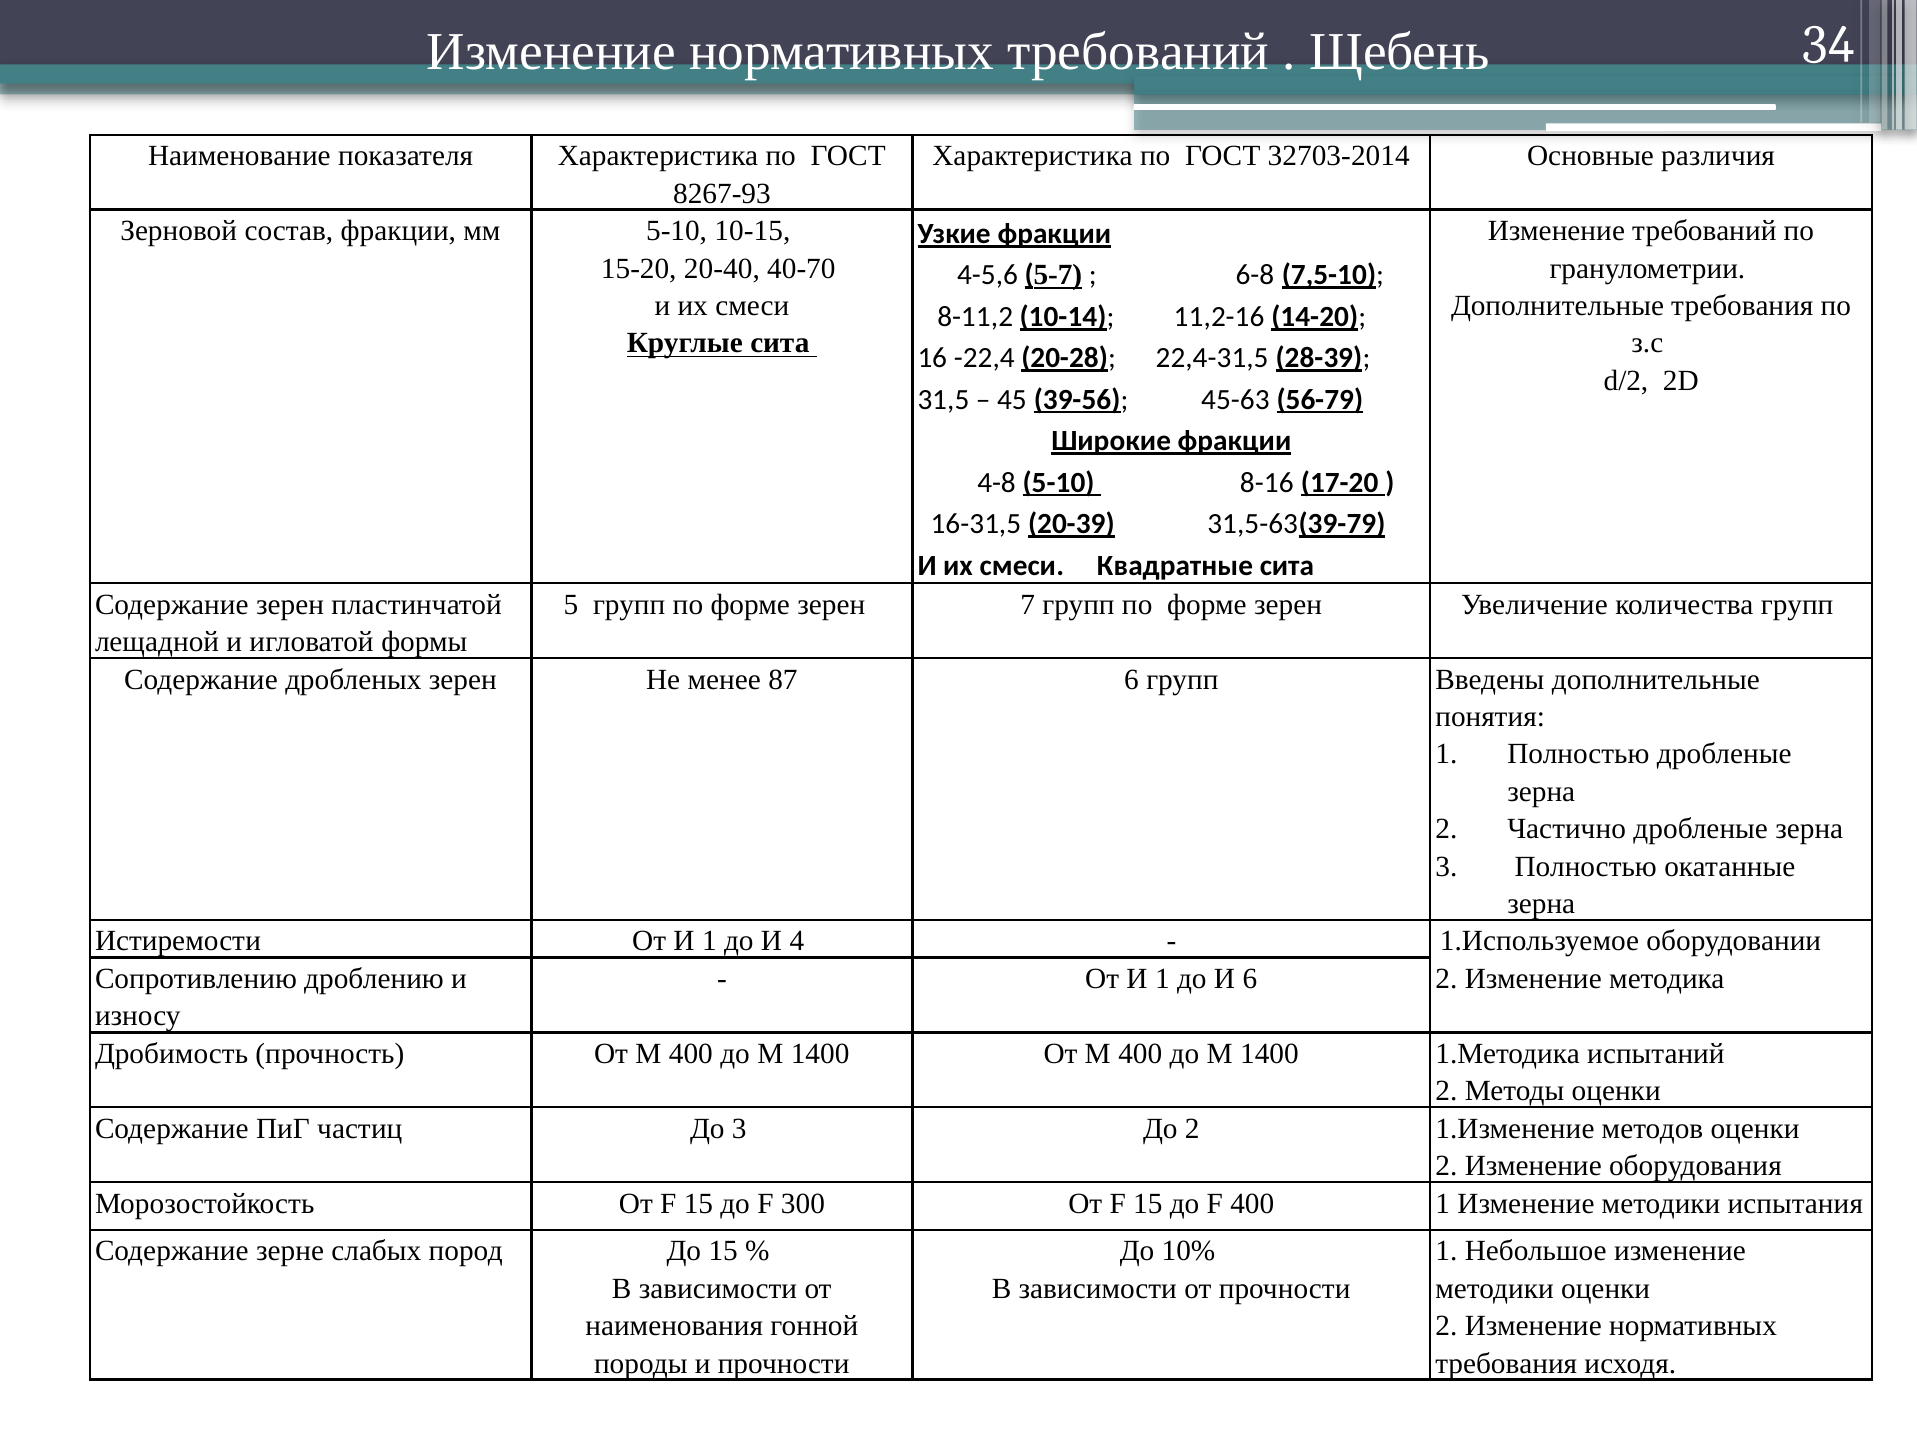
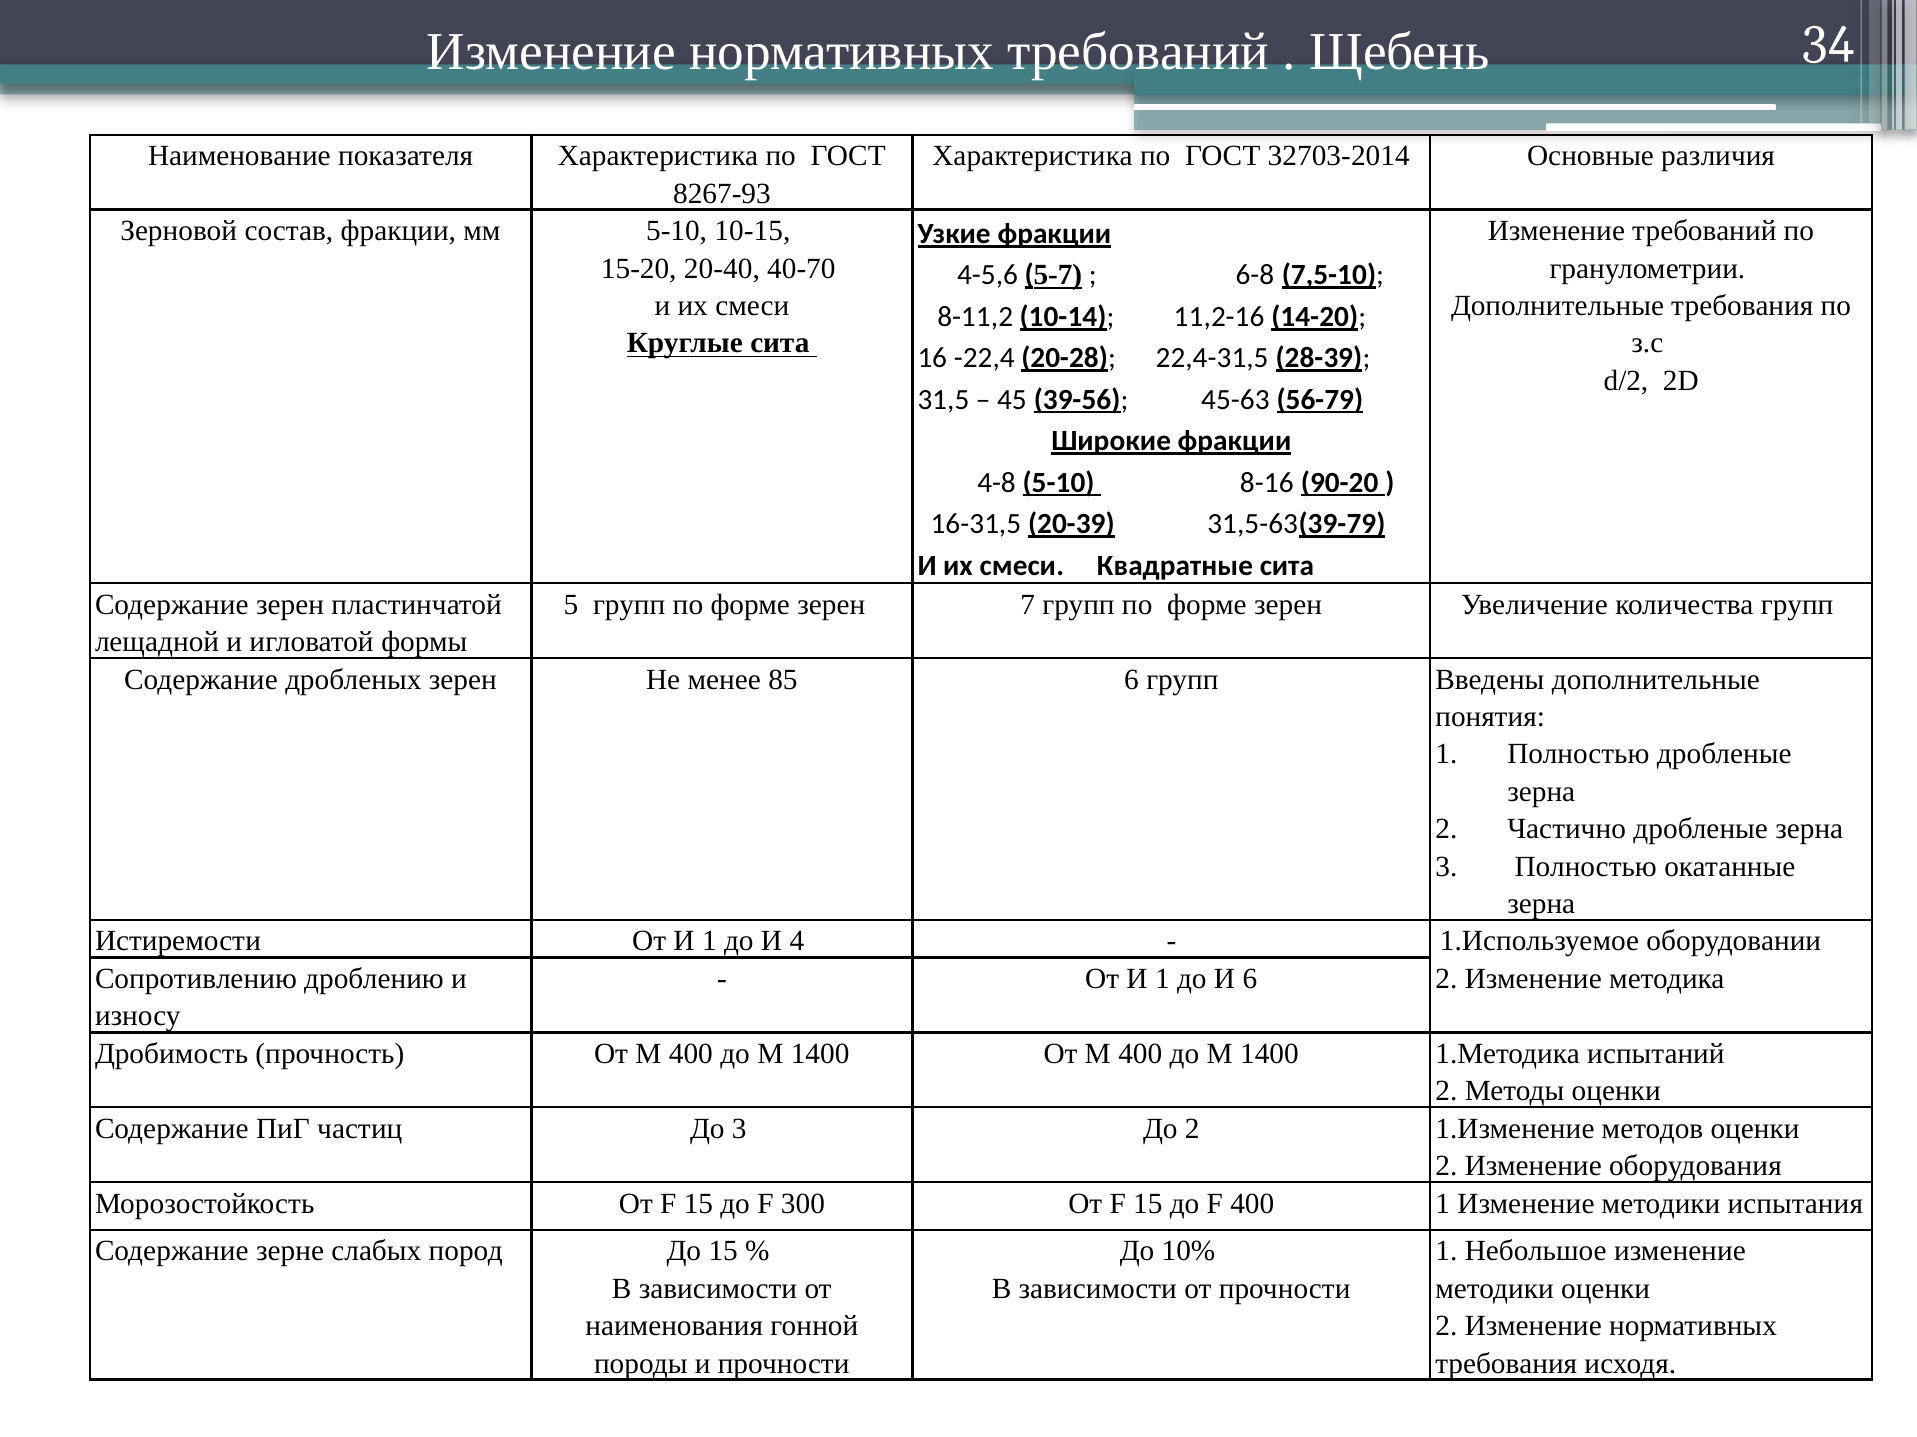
17-20: 17-20 -> 90-20
87: 87 -> 85
